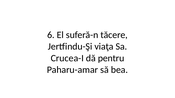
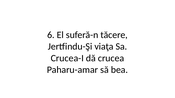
pentru: pentru -> crucea
